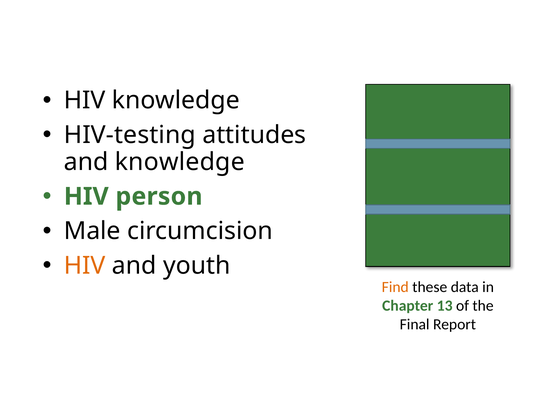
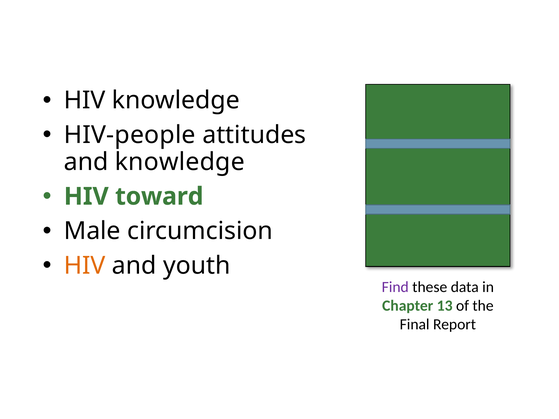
HIV-testing: HIV-testing -> HIV-people
person: person -> toward
Find colour: orange -> purple
